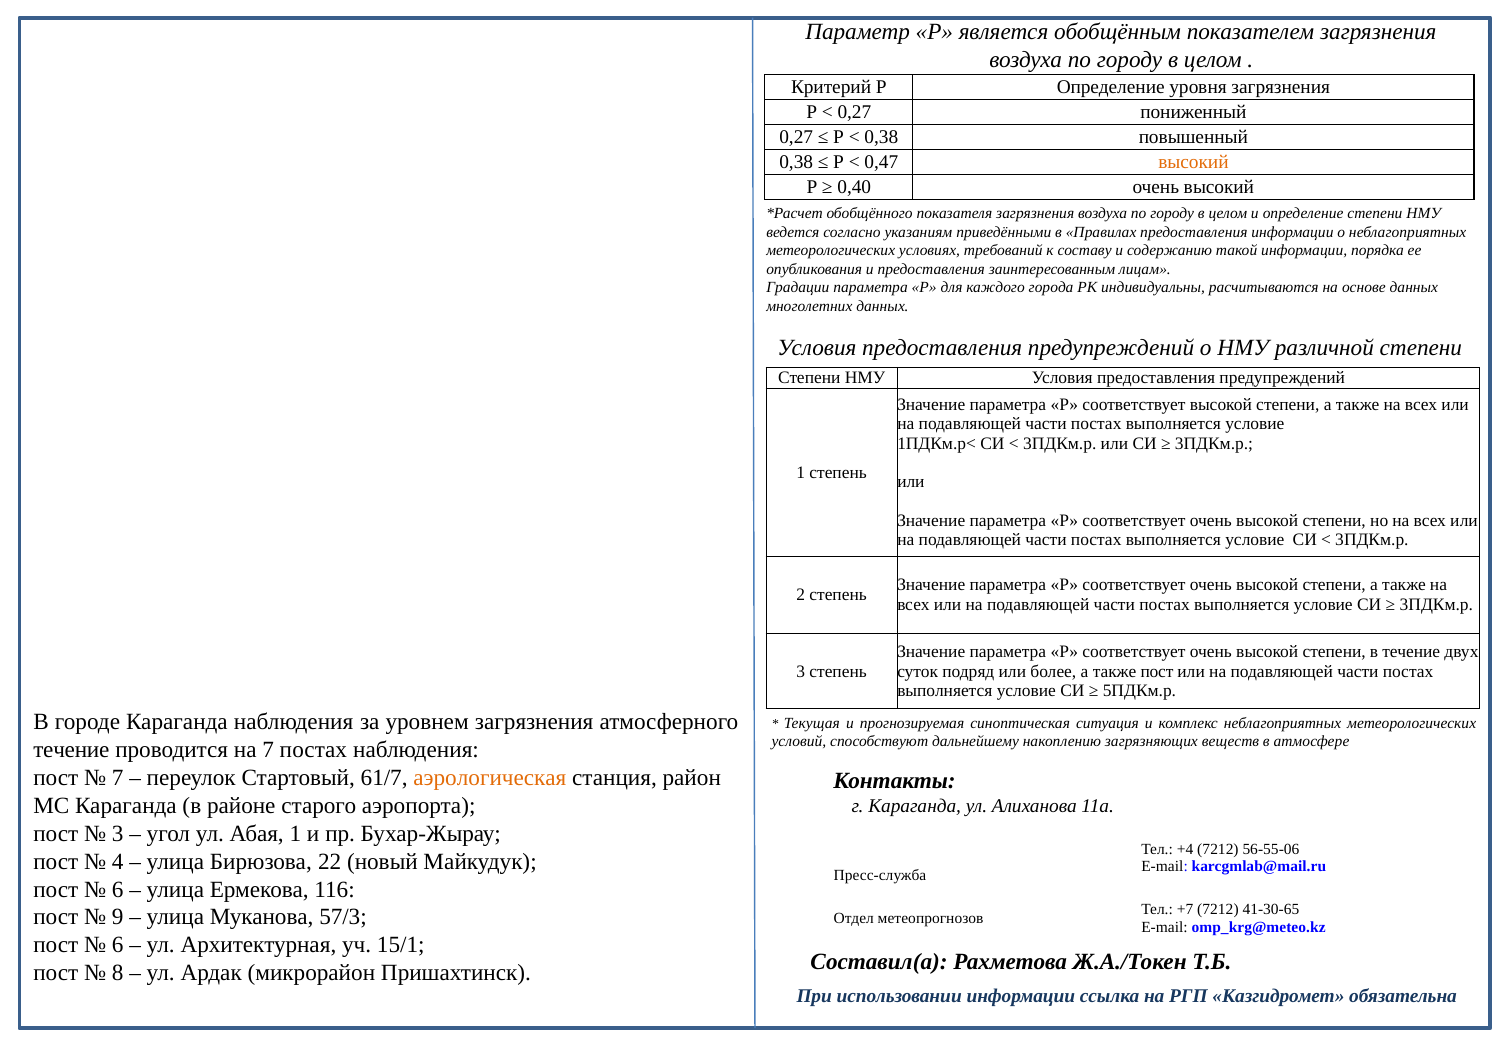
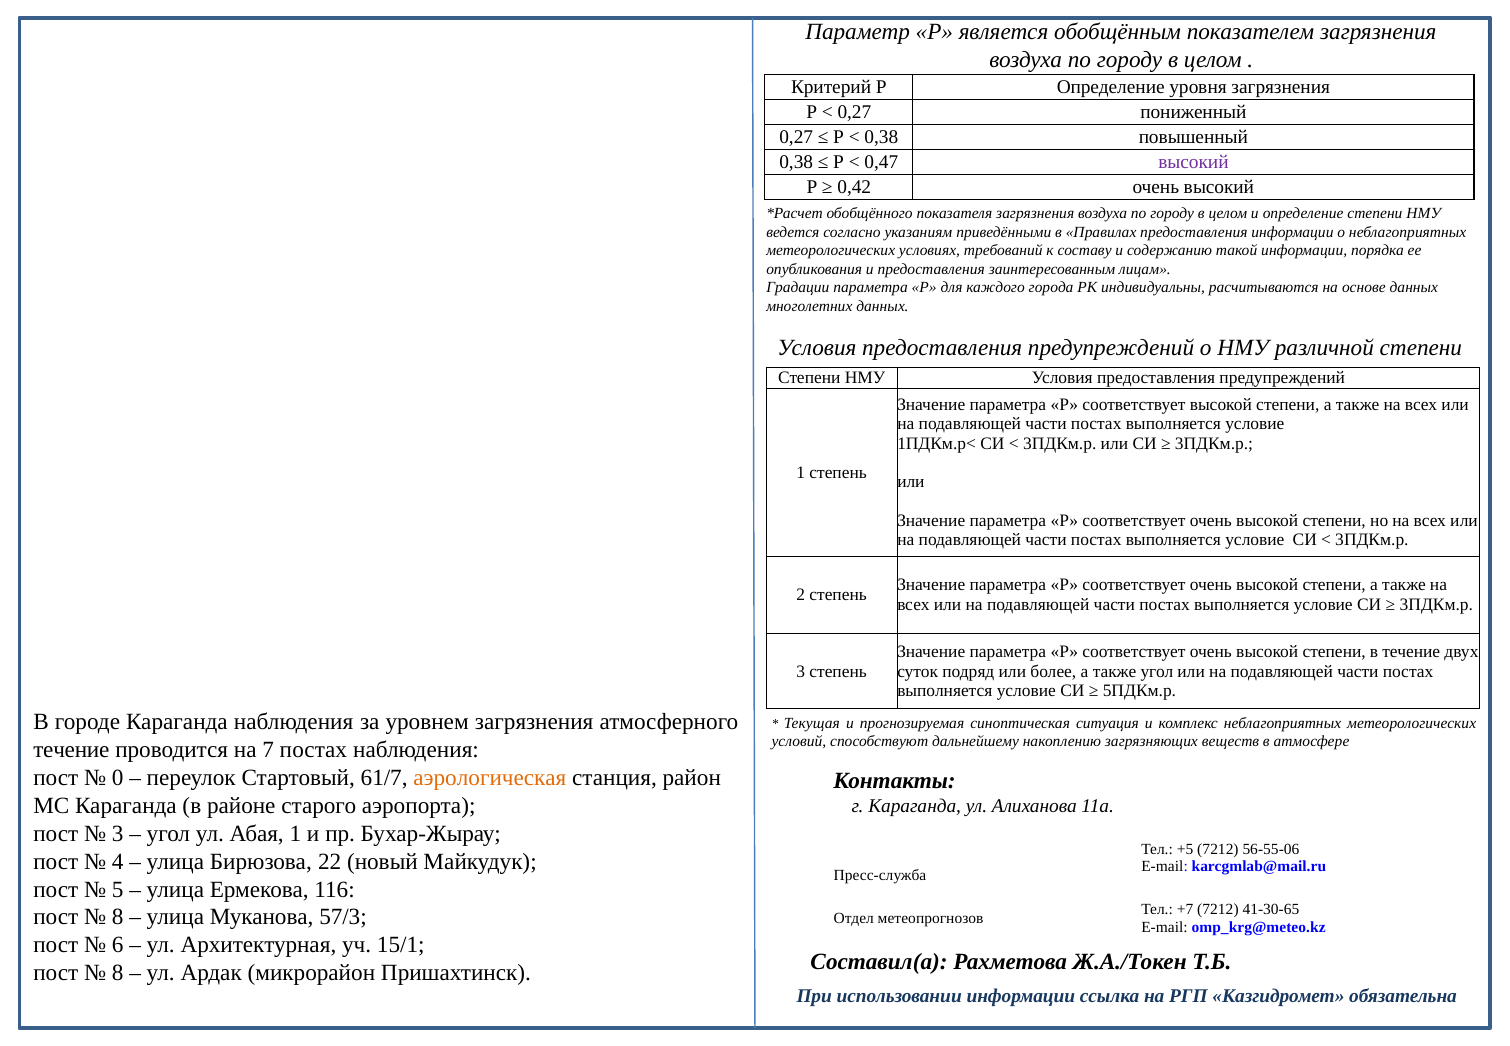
высокий at (1193, 162) colour: orange -> purple
0,40: 0,40 -> 0,42
также пост: пост -> угол
7 at (118, 777): 7 -> 0
+4: +4 -> +5
6 at (118, 889): 6 -> 5
9 at (118, 917): 9 -> 8
